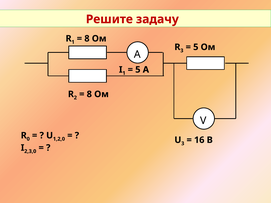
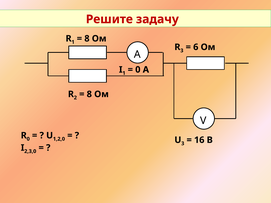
5 at (196, 47): 5 -> 6
5 at (138, 70): 5 -> 0
